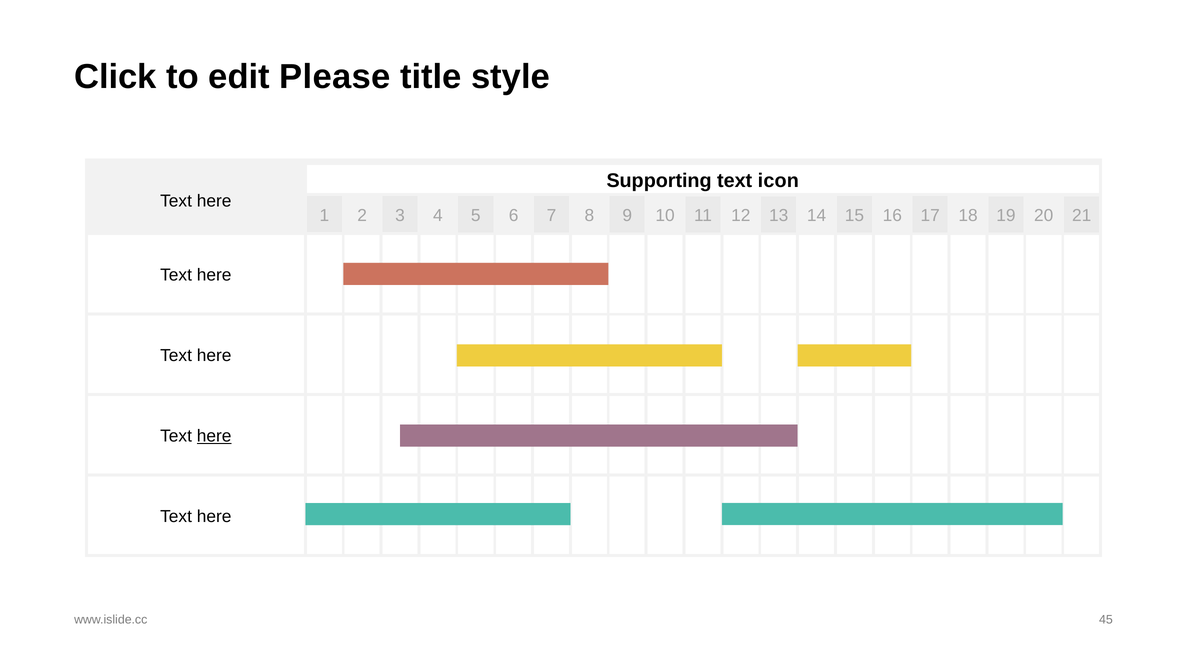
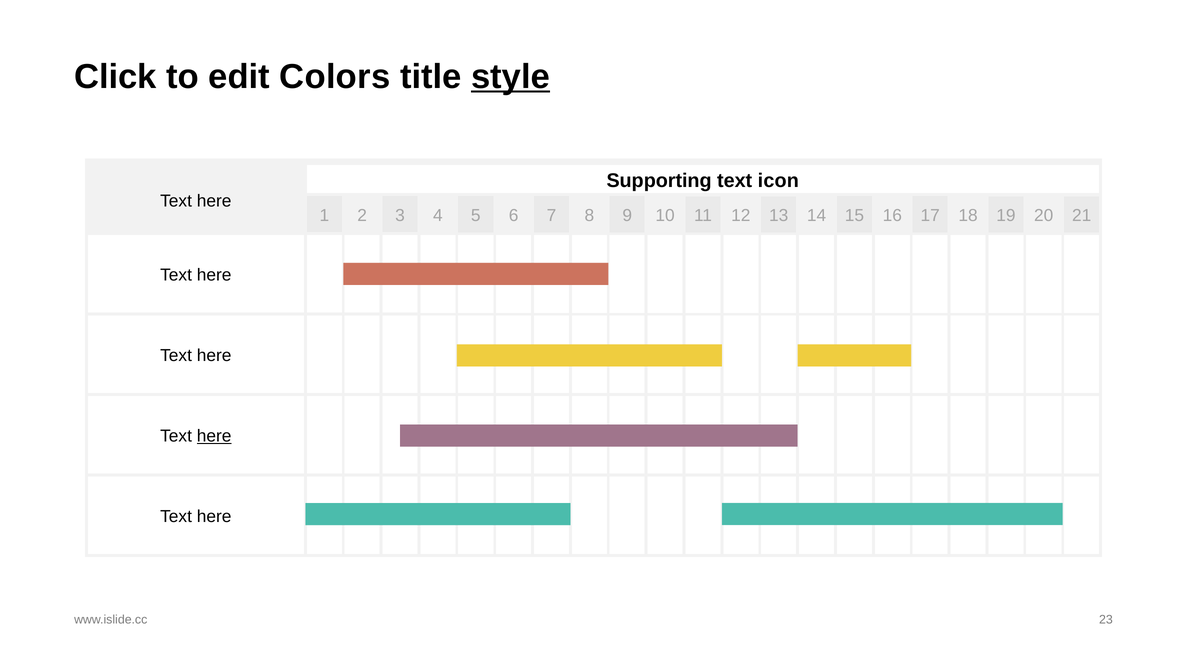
Please: Please -> Colors
style underline: none -> present
45: 45 -> 23
